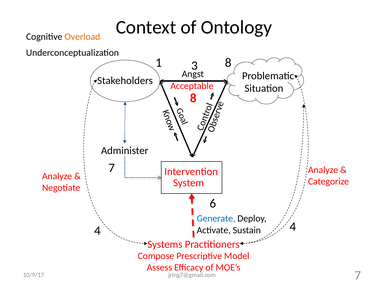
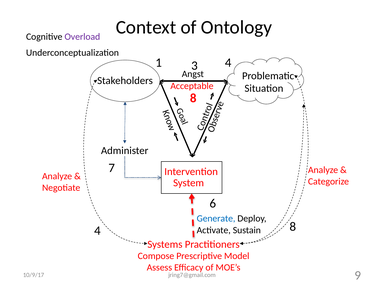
Overload colour: orange -> purple
1 8: 8 -> 4
4 4: 4 -> 8
jring7@gmail.com 7: 7 -> 9
